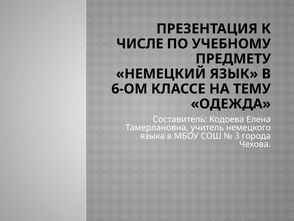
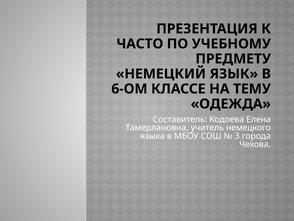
ЧИСЛЕ: ЧИСЛЕ -> ЧАСТО
